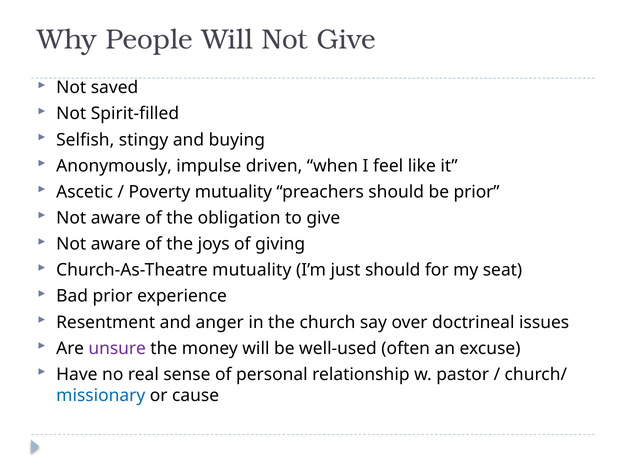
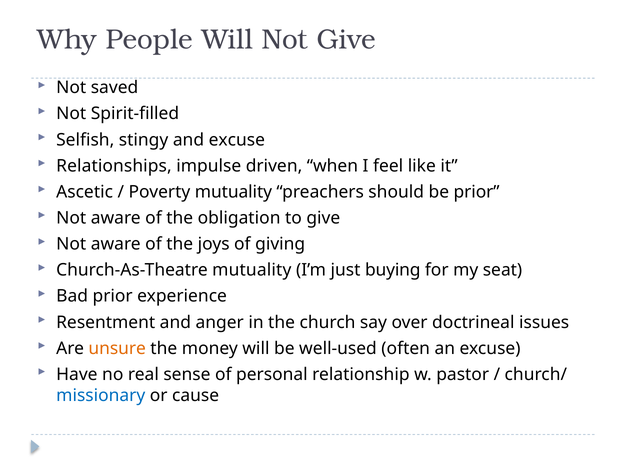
and buying: buying -> excuse
Anonymously: Anonymously -> Relationships
just should: should -> buying
unsure colour: purple -> orange
